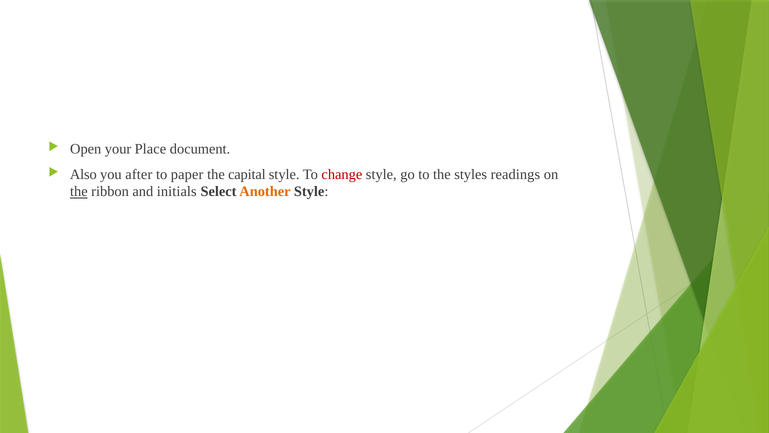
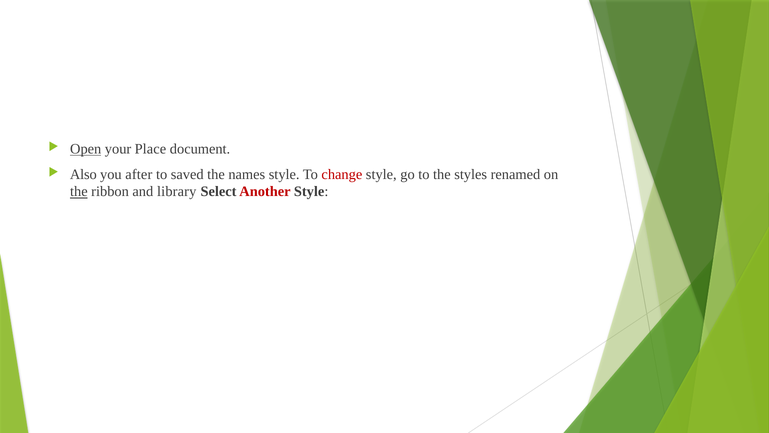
Open underline: none -> present
paper: paper -> saved
capital: capital -> names
readings: readings -> renamed
initials: initials -> library
Another colour: orange -> red
